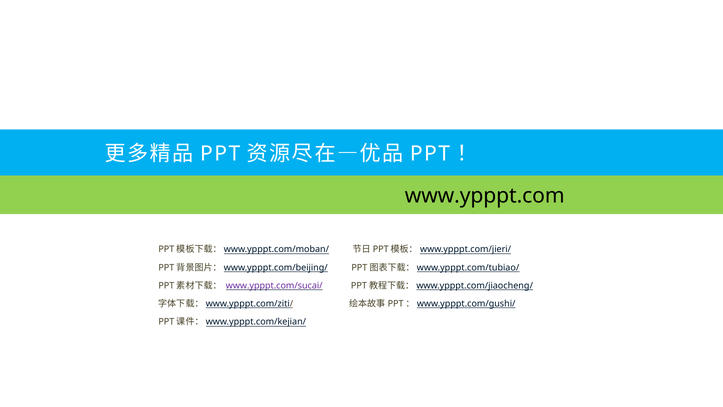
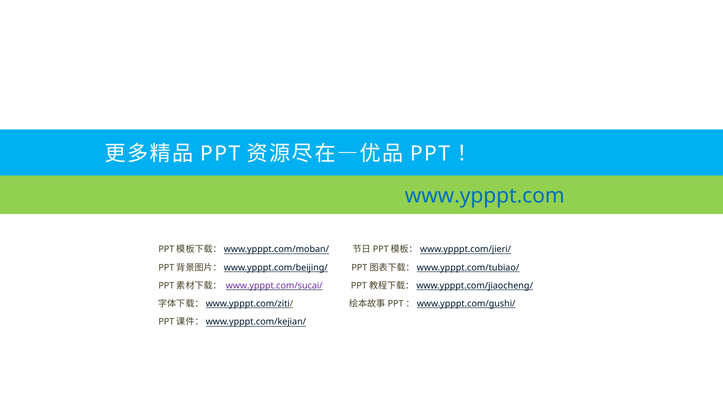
www.ypppt.com colour: black -> blue
